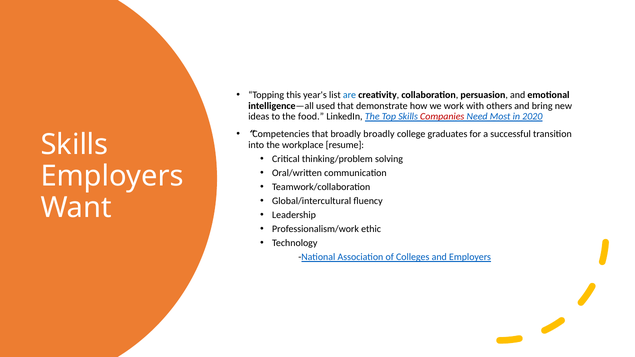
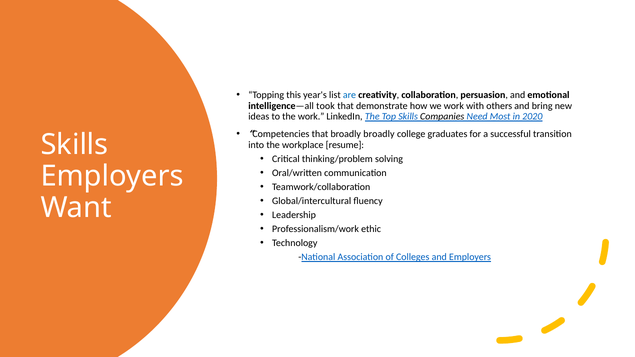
used: used -> took
the food: food -> work
Companies colour: red -> black
